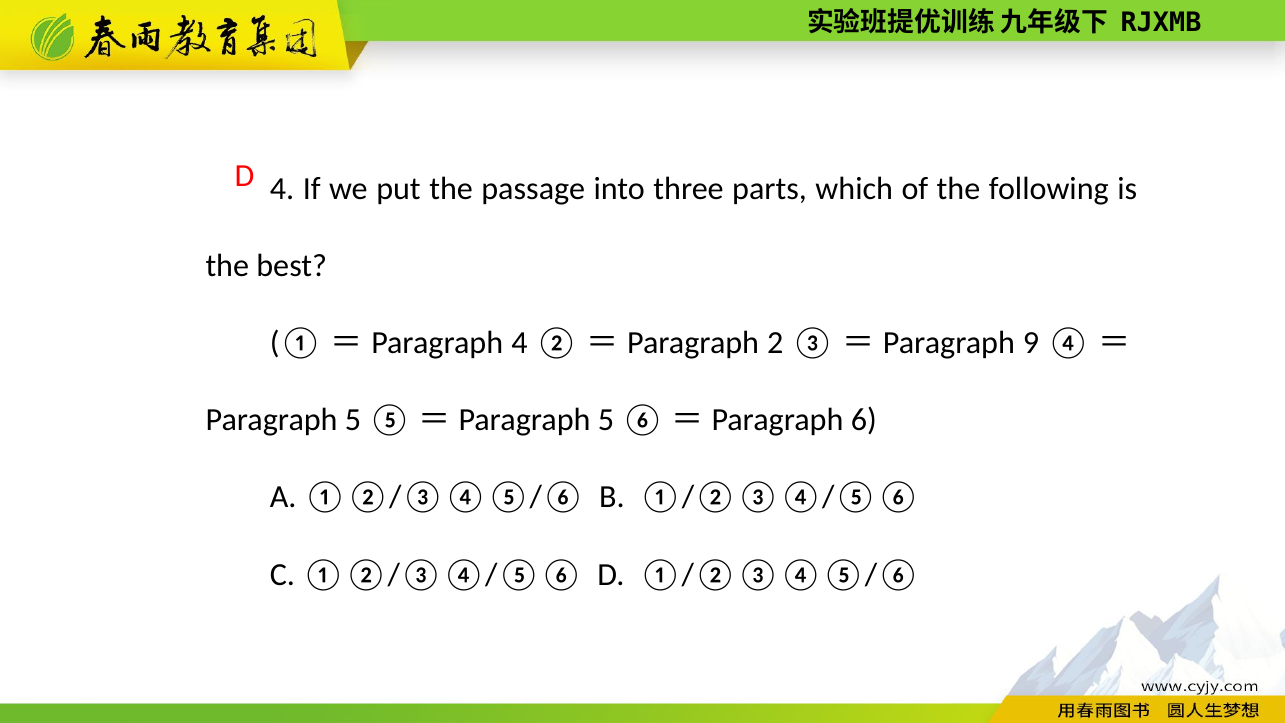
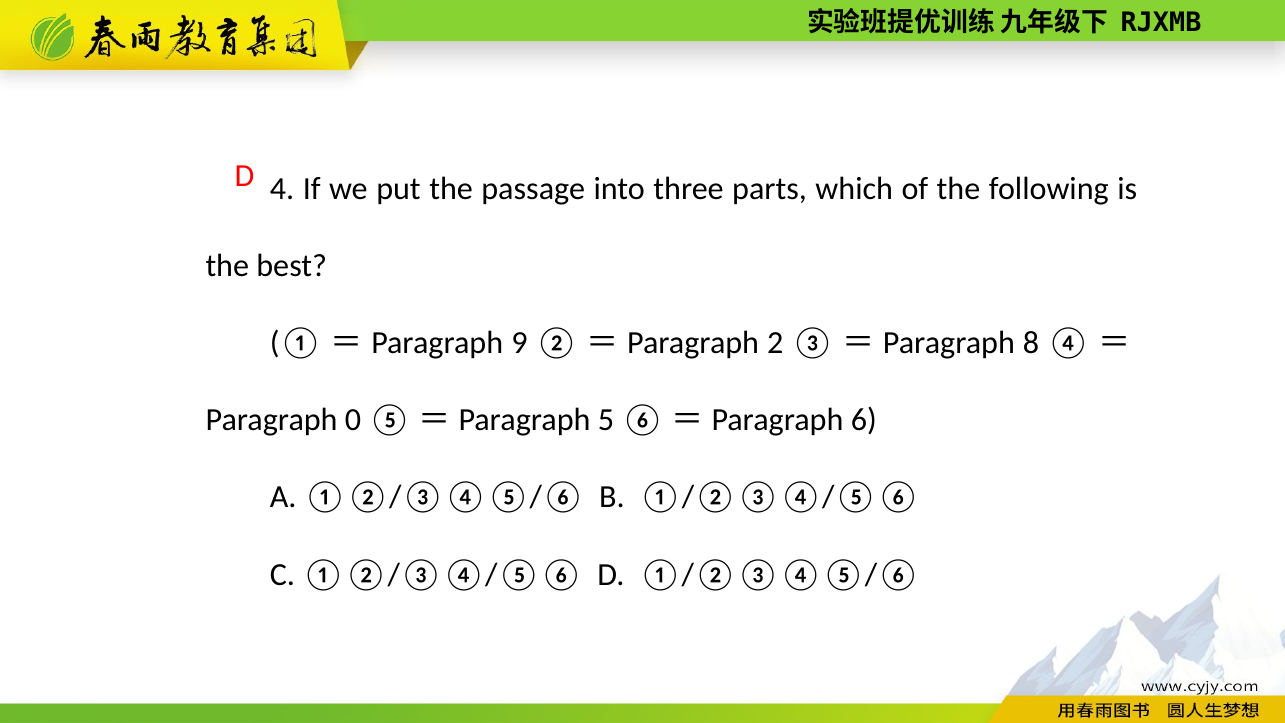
4 at (519, 343): 4 -> 9
9: 9 -> 8
5 at (353, 420): 5 -> 0
